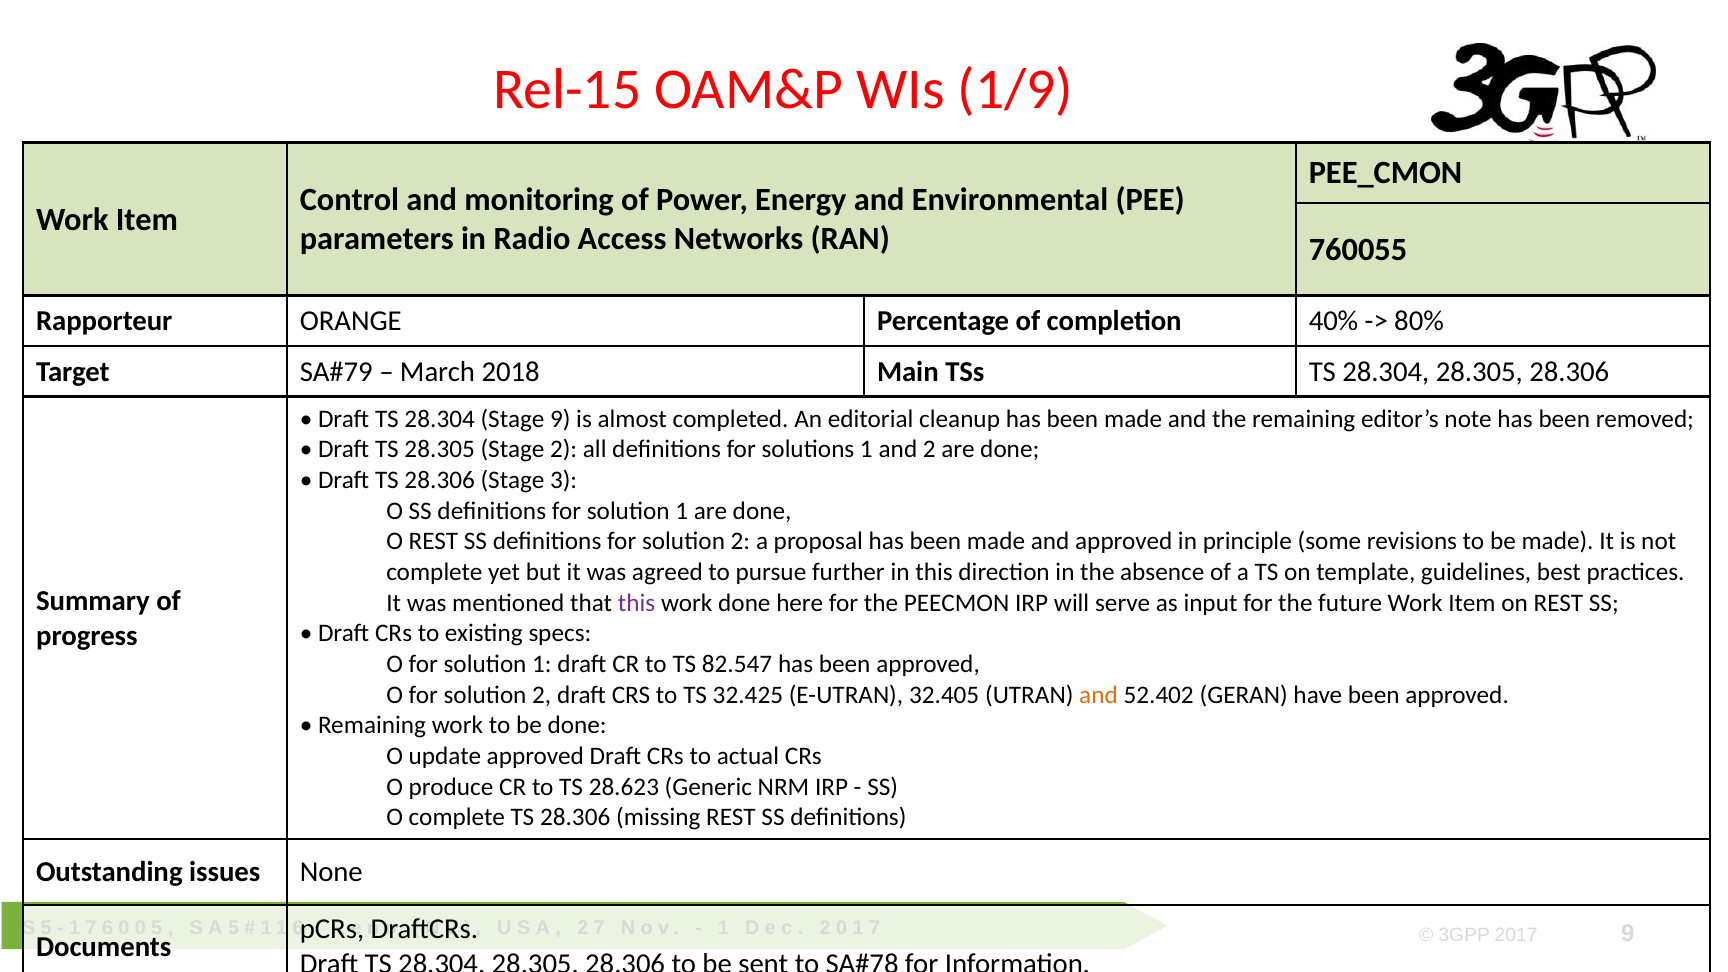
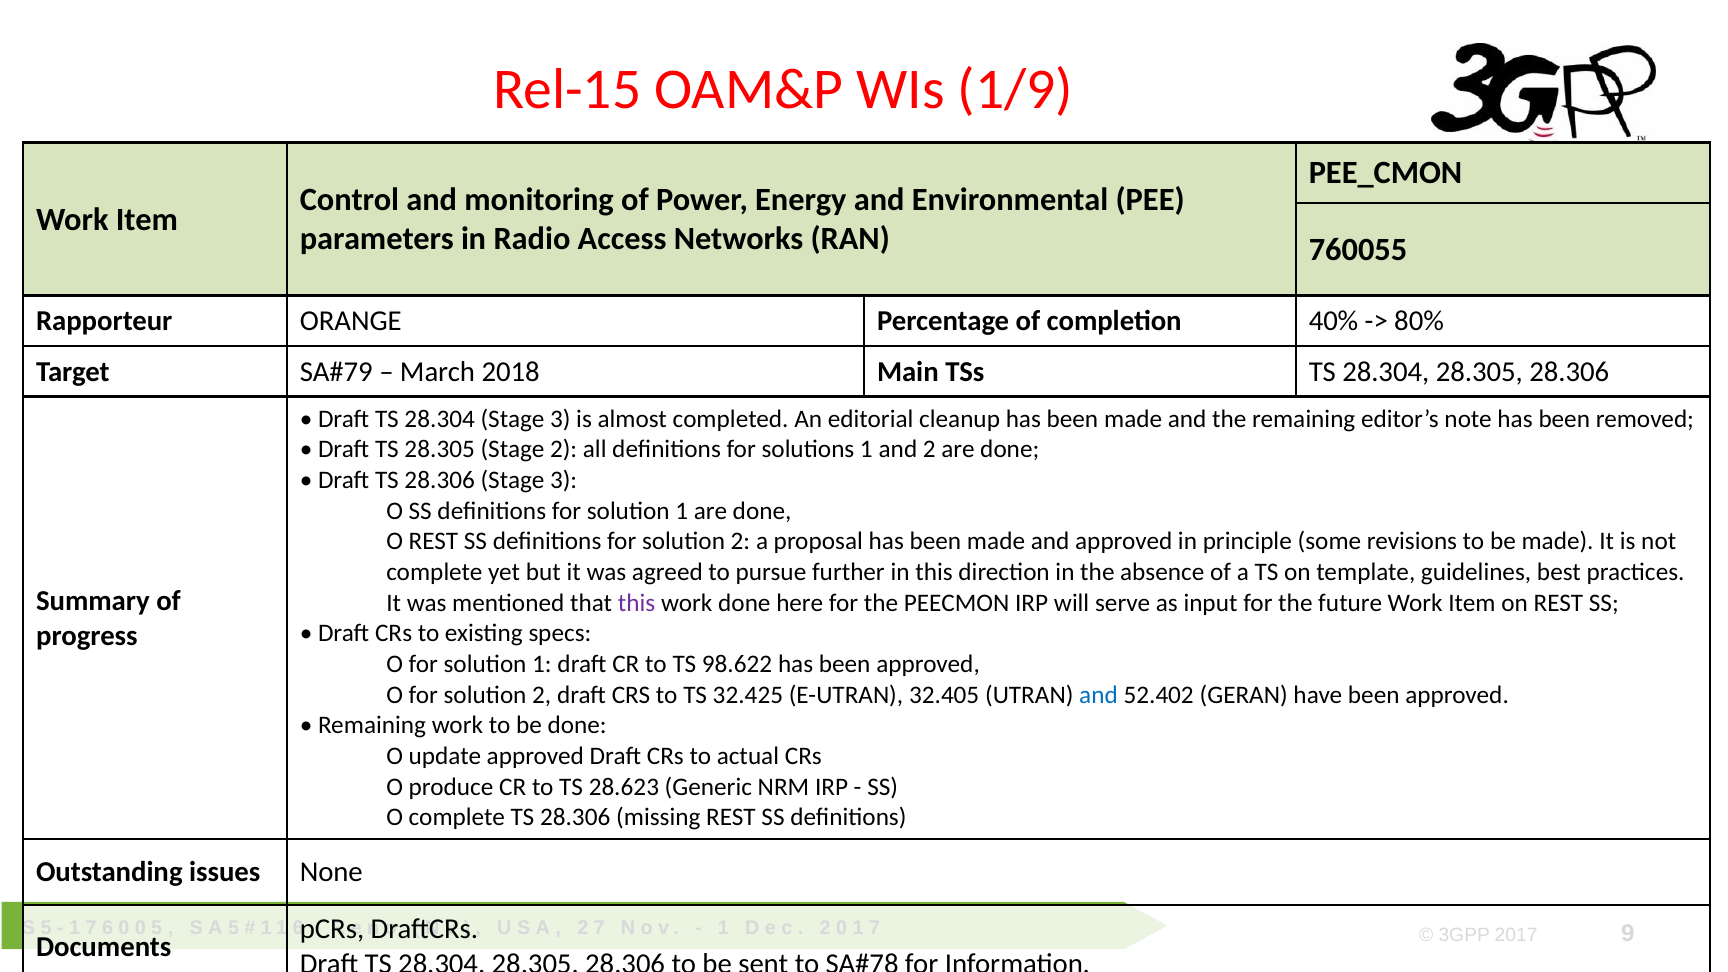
28.304 Stage 9: 9 -> 3
82.547: 82.547 -> 98.622
and at (1098, 695) colour: orange -> blue
